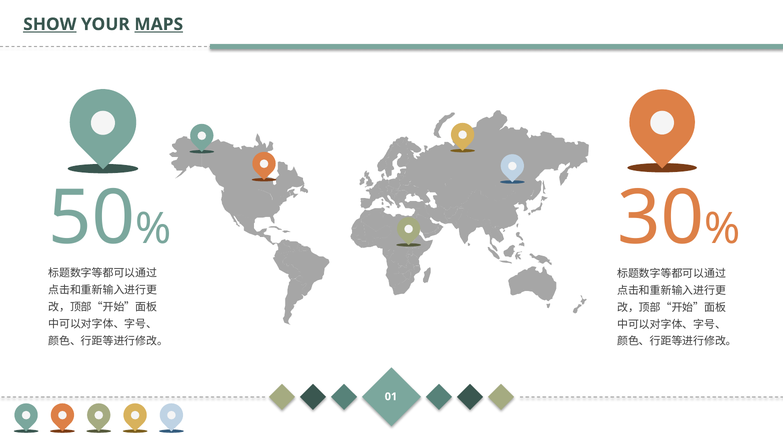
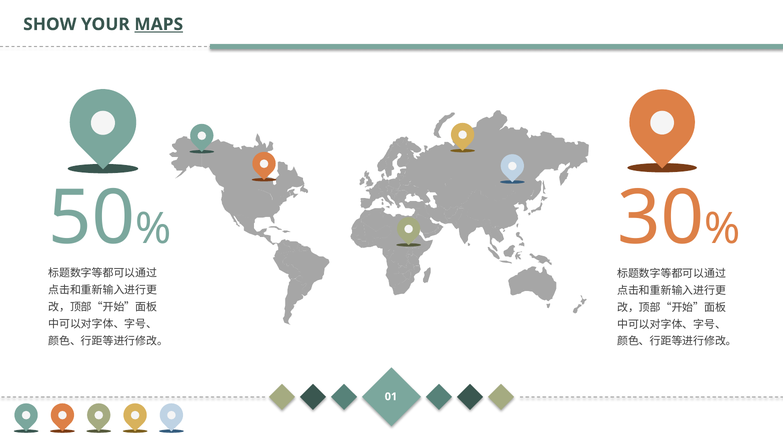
SHOW underline: present -> none
